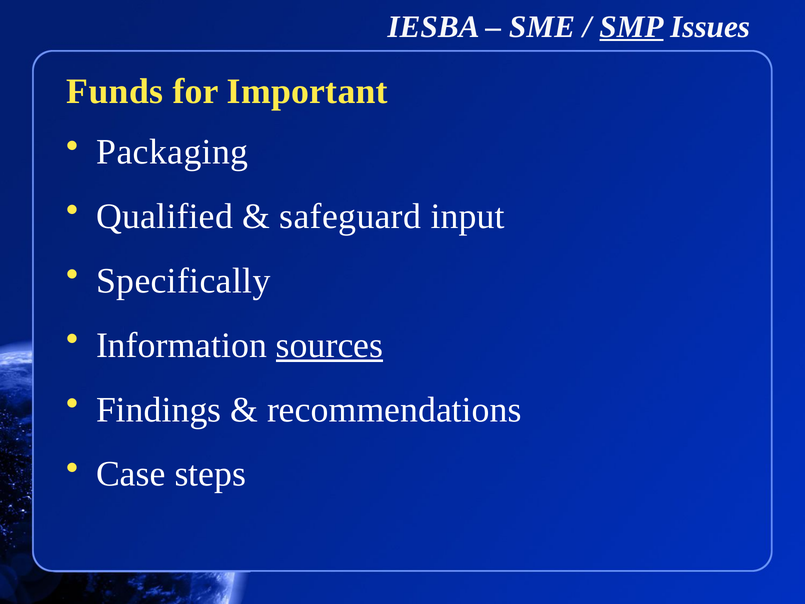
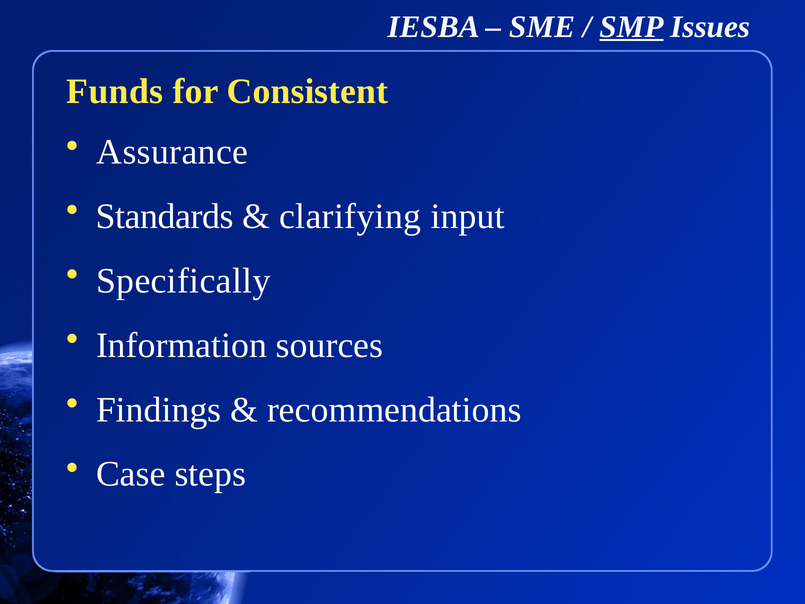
Important: Important -> Consistent
Packaging: Packaging -> Assurance
Qualified: Qualified -> Standards
safeguard: safeguard -> clarifying
sources underline: present -> none
